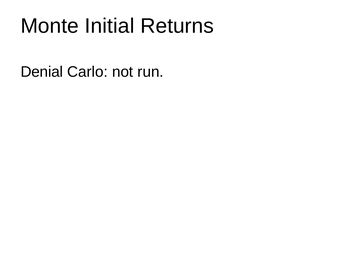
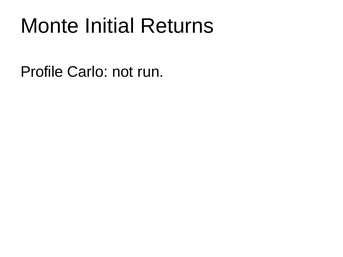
Denial: Denial -> Profile
